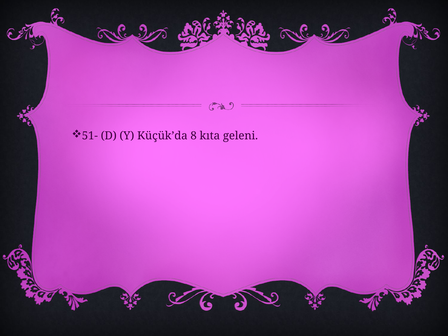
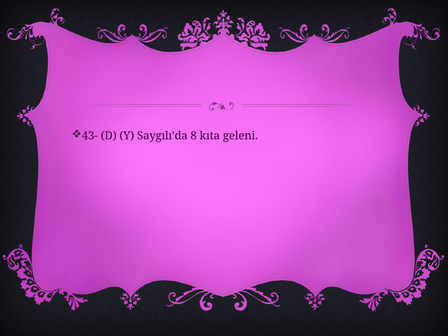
51-: 51- -> 43-
Küçük’da: Küçük’da -> Saygılı’da
